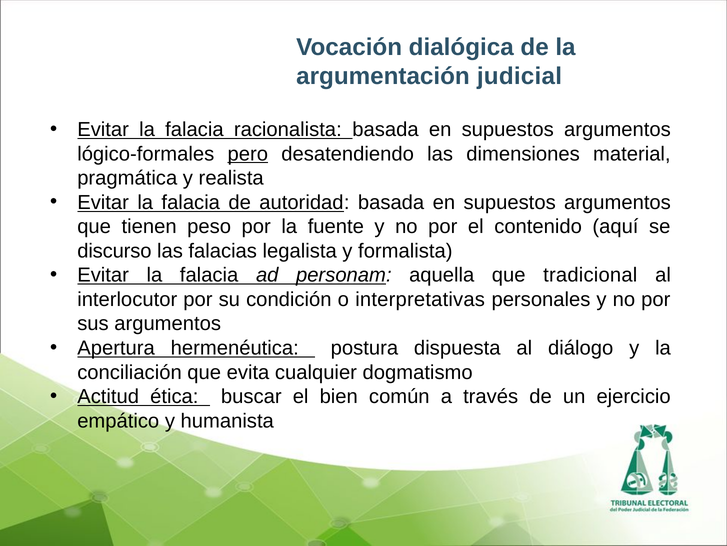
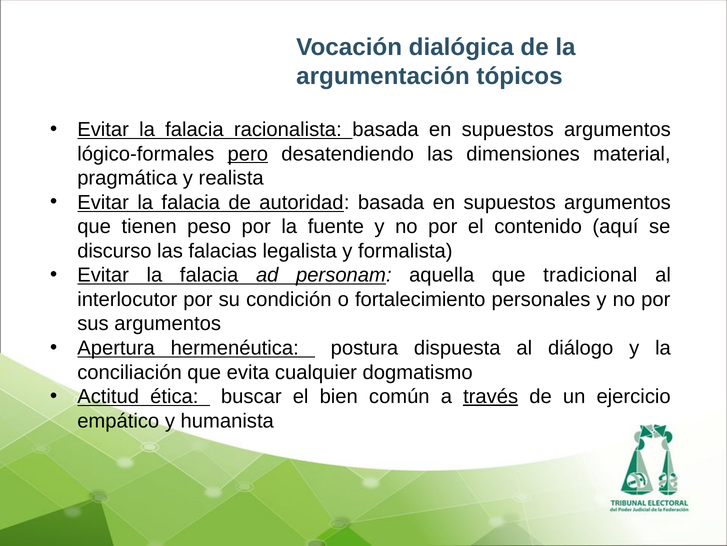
judicial: judicial -> tópicos
interpretativas: interpretativas -> fortalecimiento
través underline: none -> present
